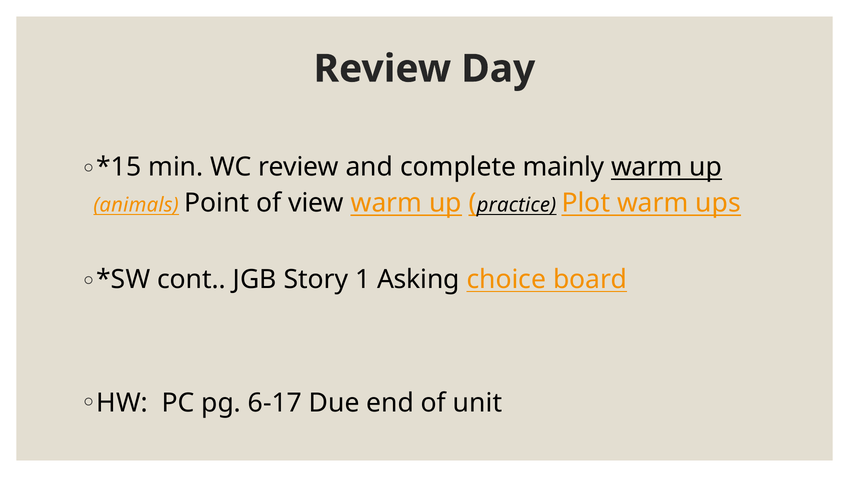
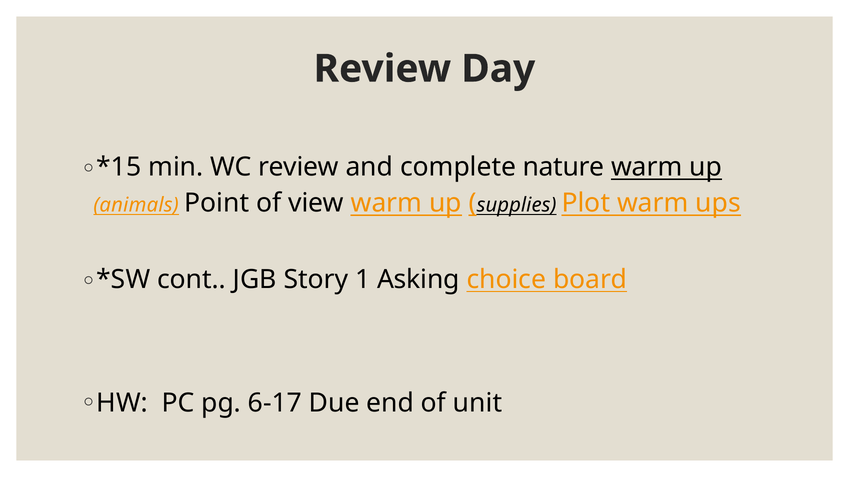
mainly: mainly -> nature
practice: practice -> supplies
